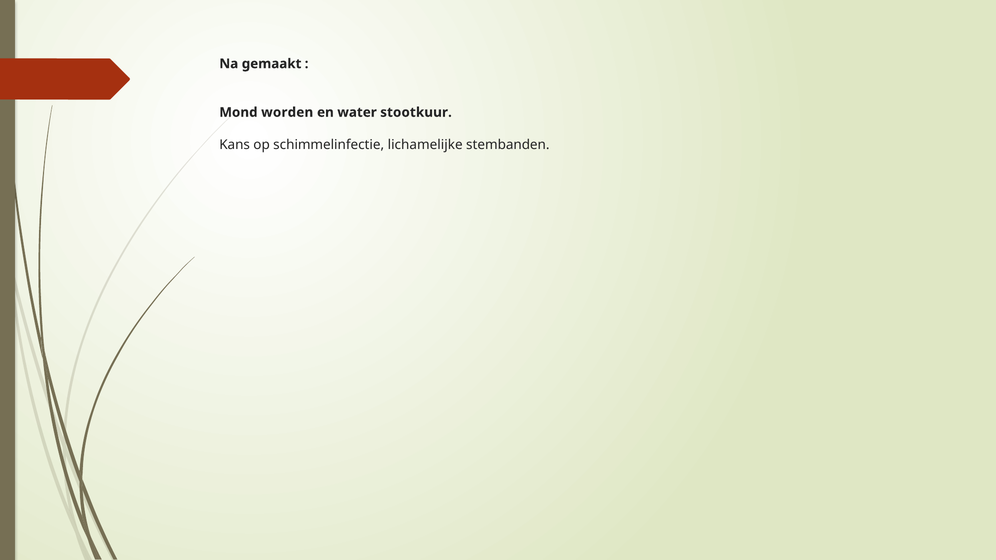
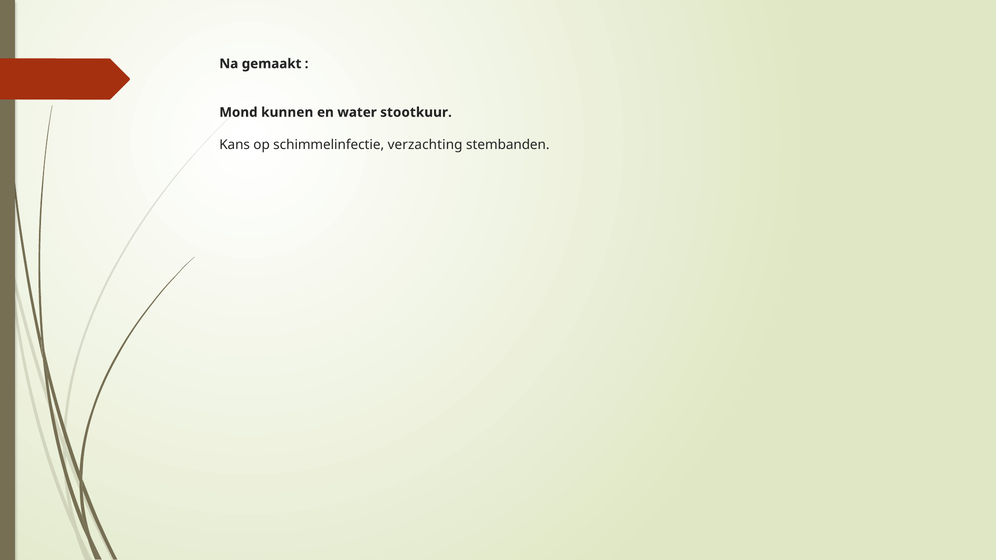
worden: worden -> kunnen
lichamelijke: lichamelijke -> verzachting
